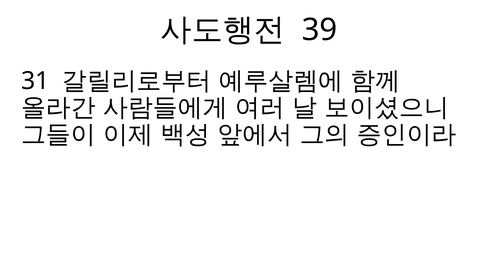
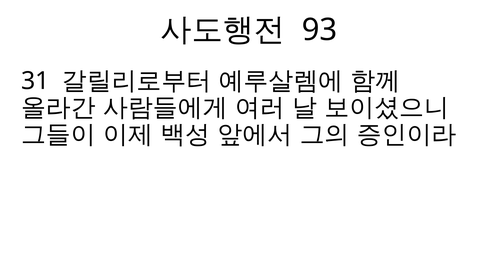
39: 39 -> 93
